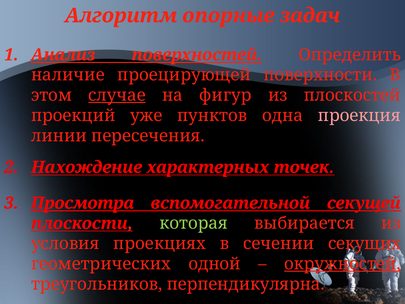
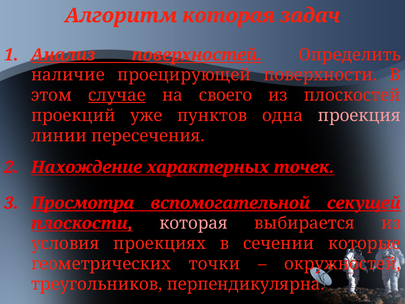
Алгоритм опорные: опорные -> которая
фигур: фигур -> своего
которая at (194, 223) colour: light green -> pink
секущих: секущих -> которые
одной: одной -> точки
окружностей underline: present -> none
